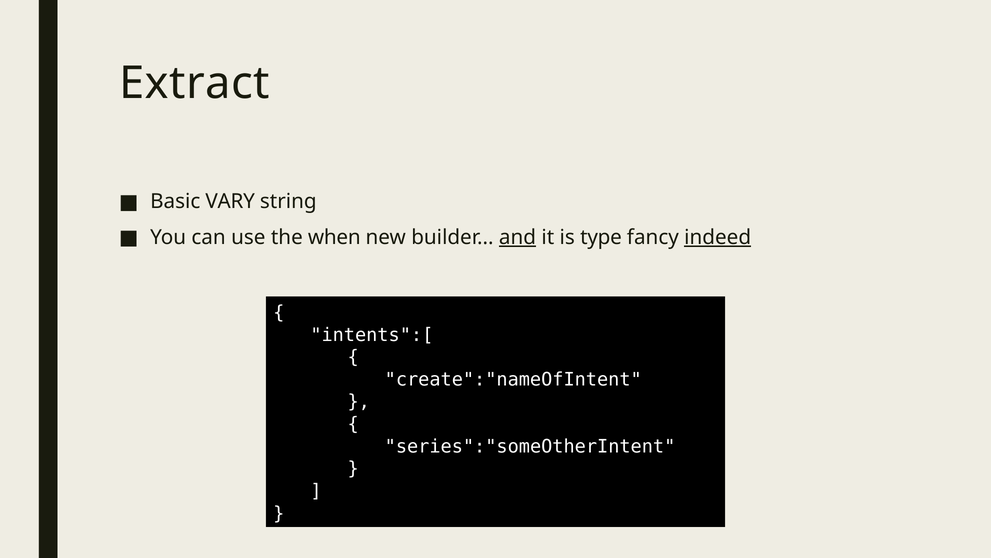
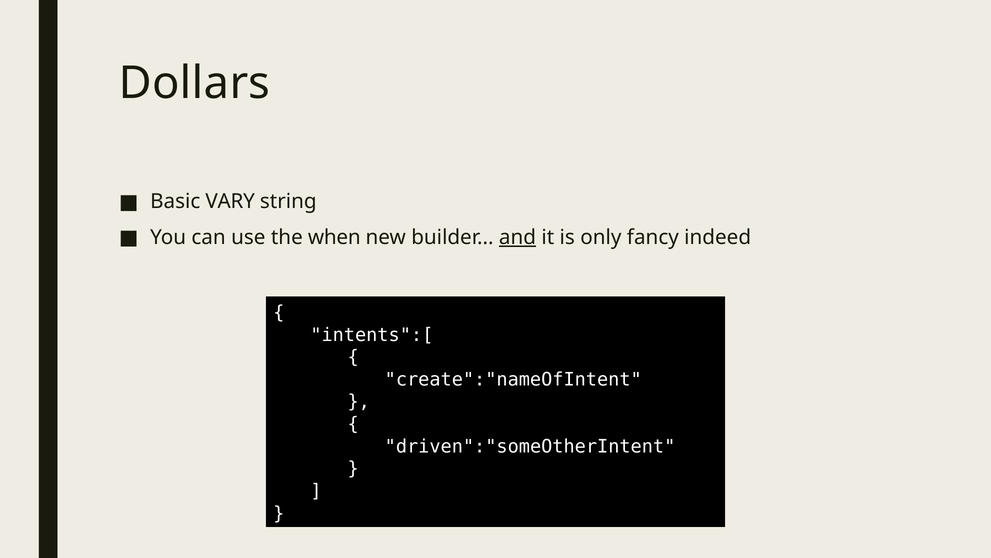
Extract: Extract -> Dollars
type: type -> only
indeed underline: present -> none
series":"someOtherIntent: series":"someOtherIntent -> driven":"someOtherIntent
